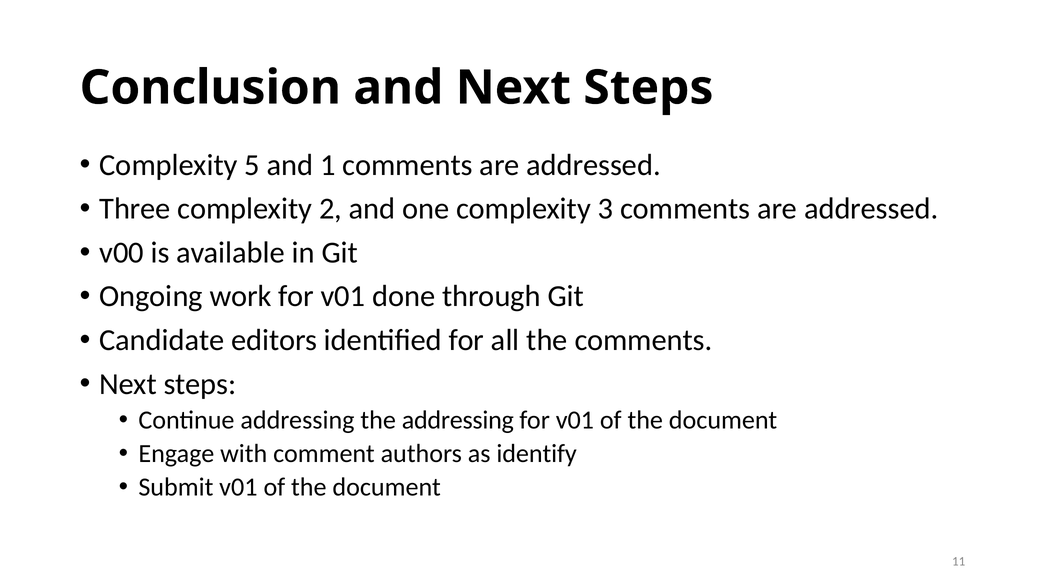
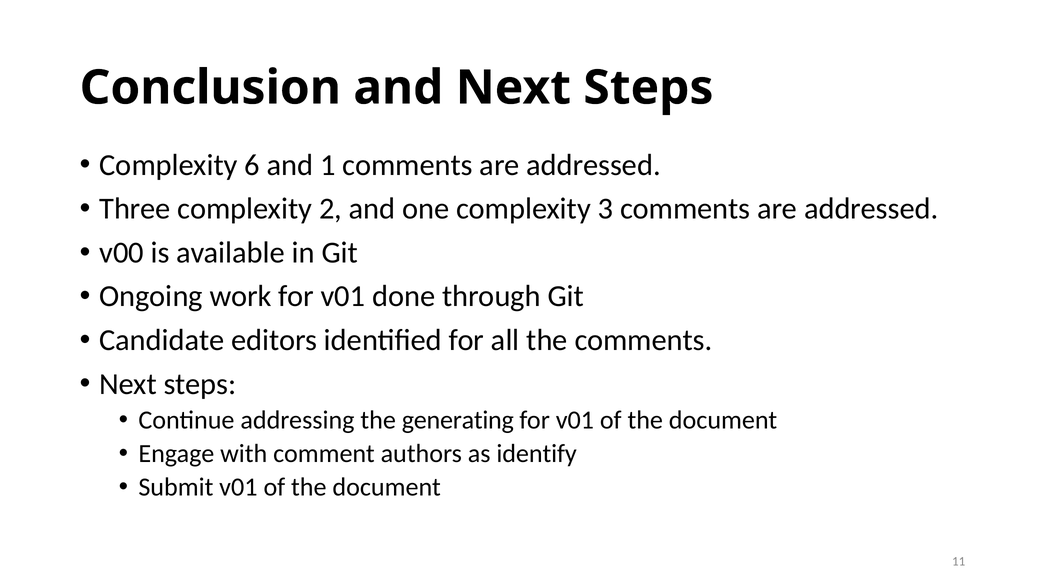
5: 5 -> 6
the addressing: addressing -> generating
